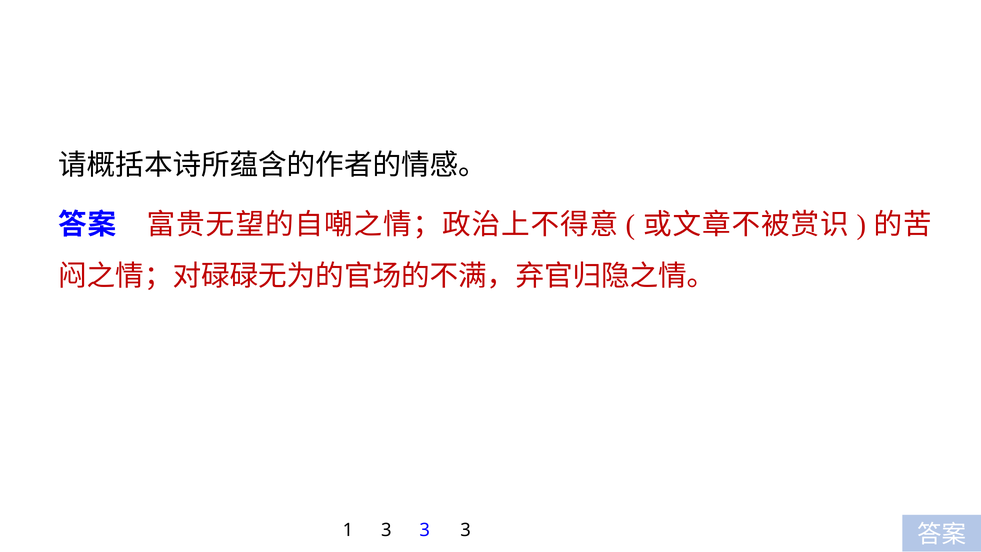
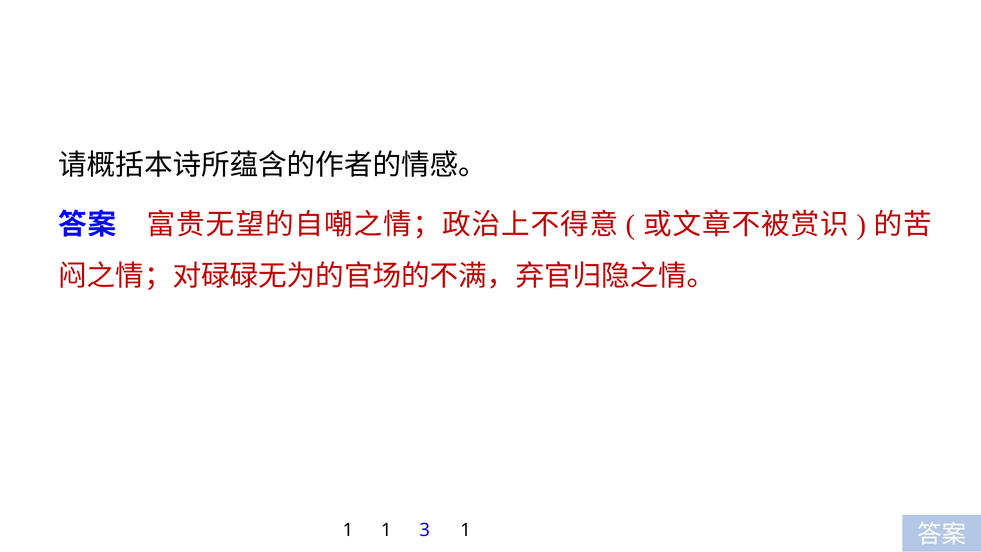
1 3: 3 -> 1
3 at (466, 530): 3 -> 1
